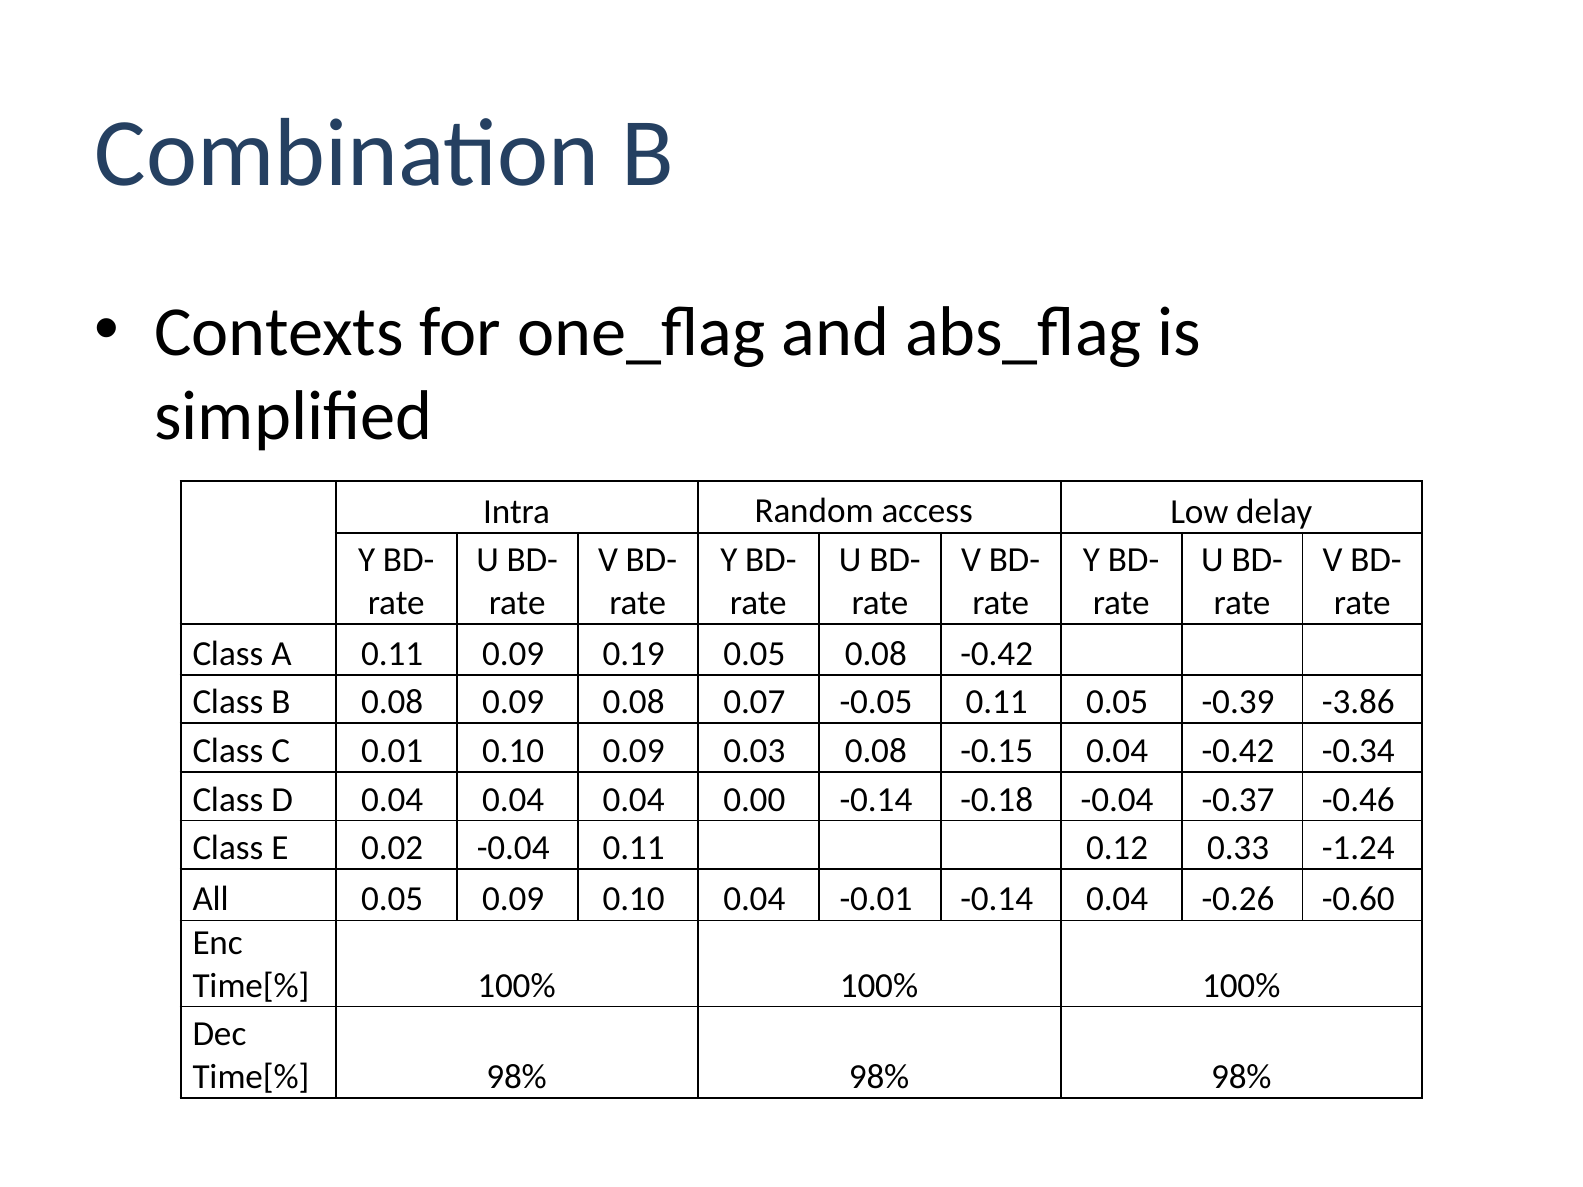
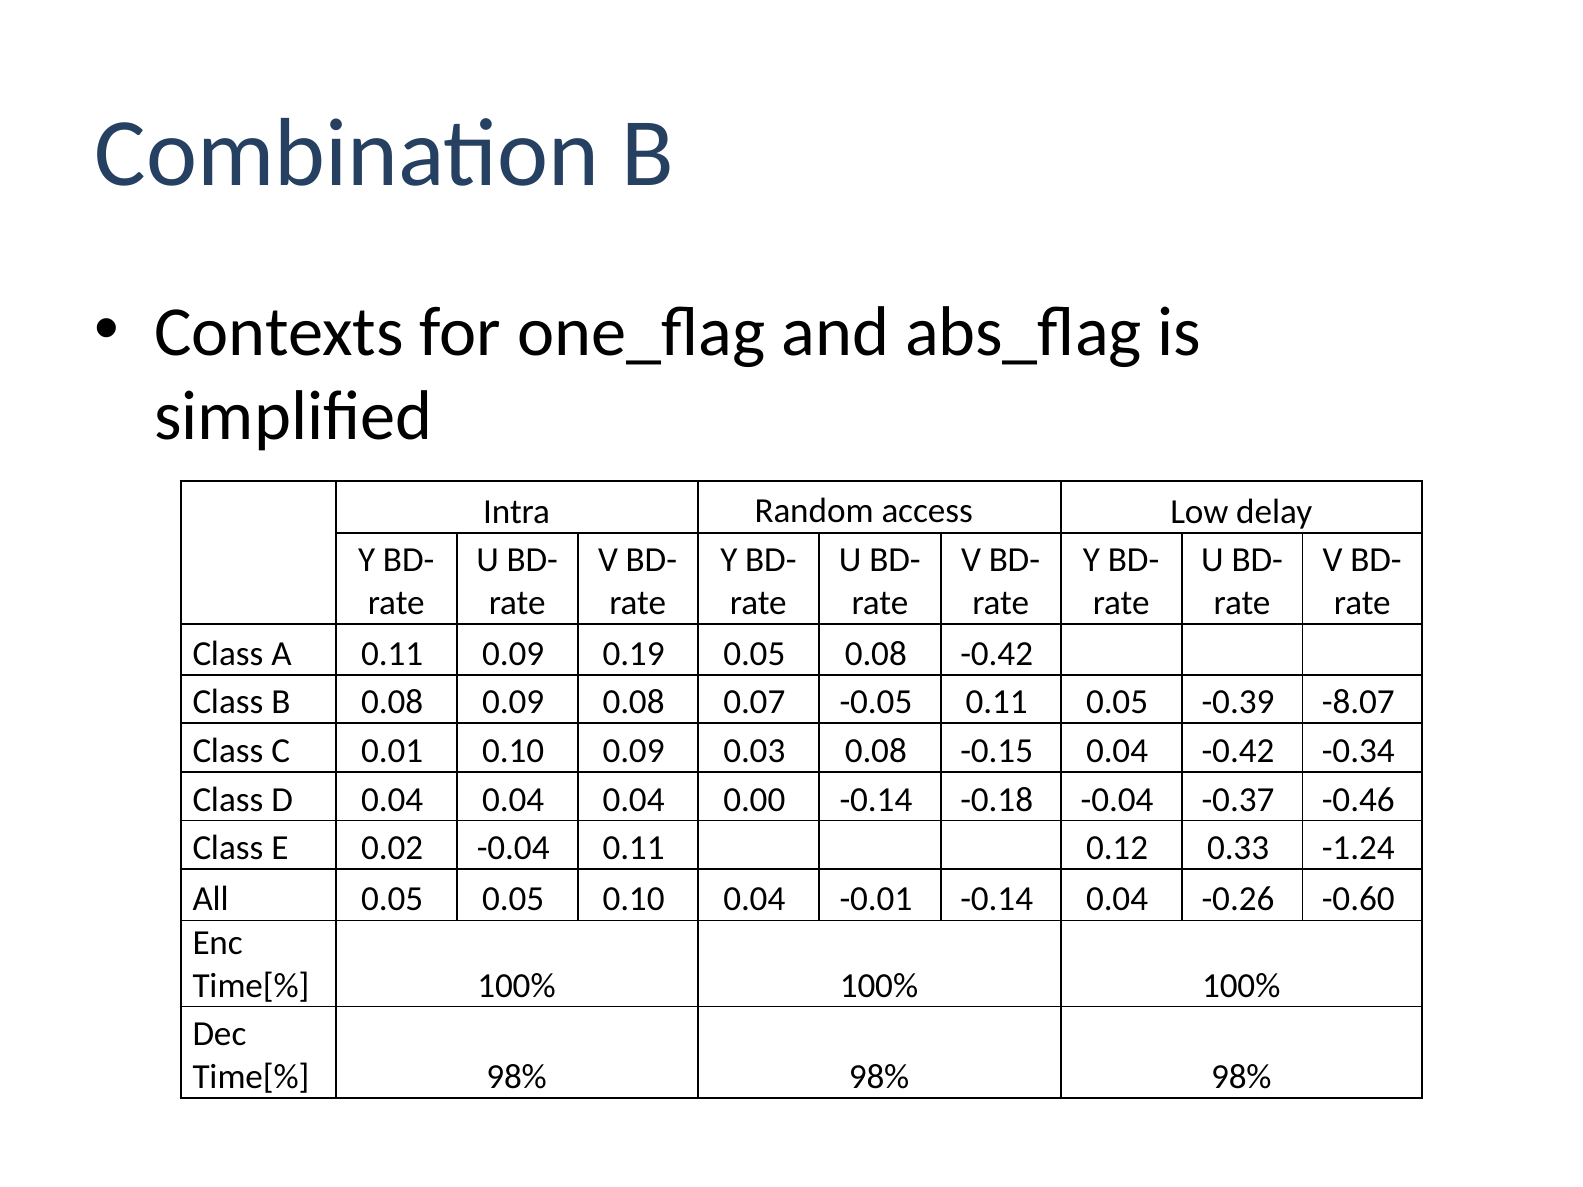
-3.86: -3.86 -> -8.07
0.05 0.09: 0.09 -> 0.05
